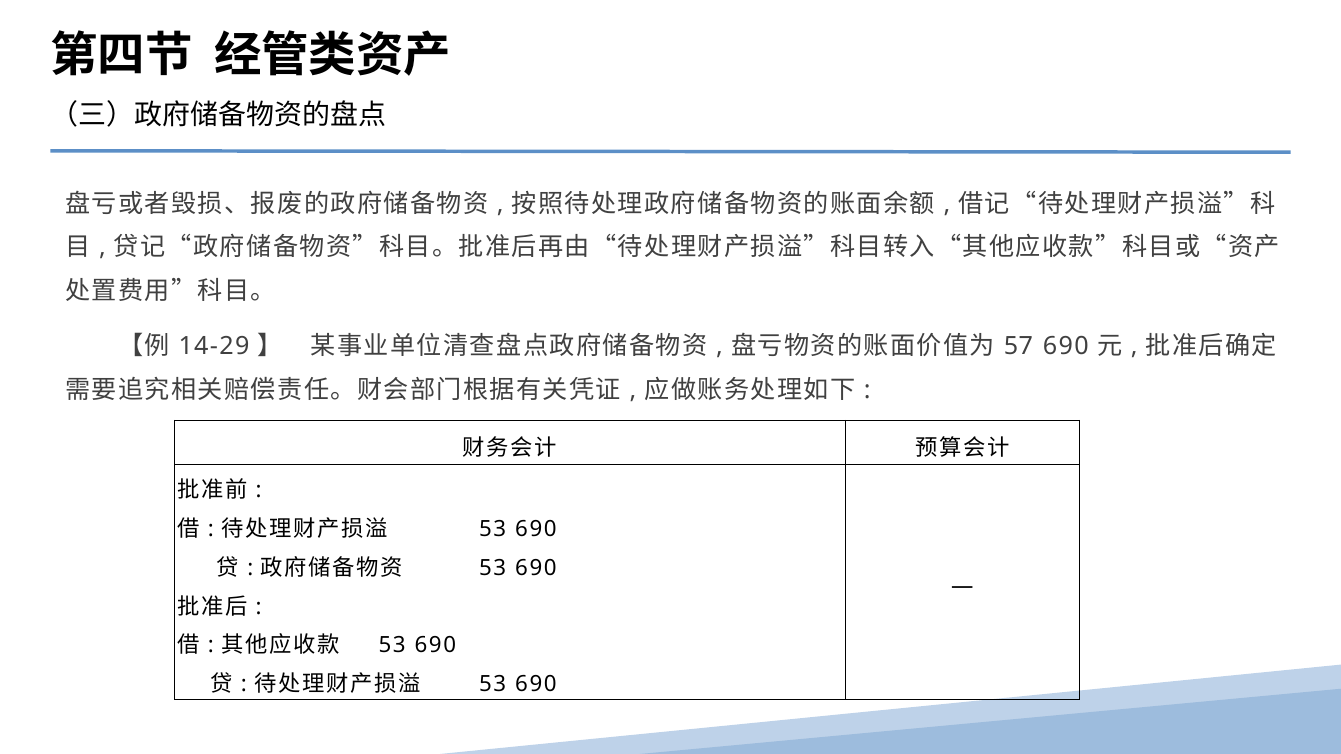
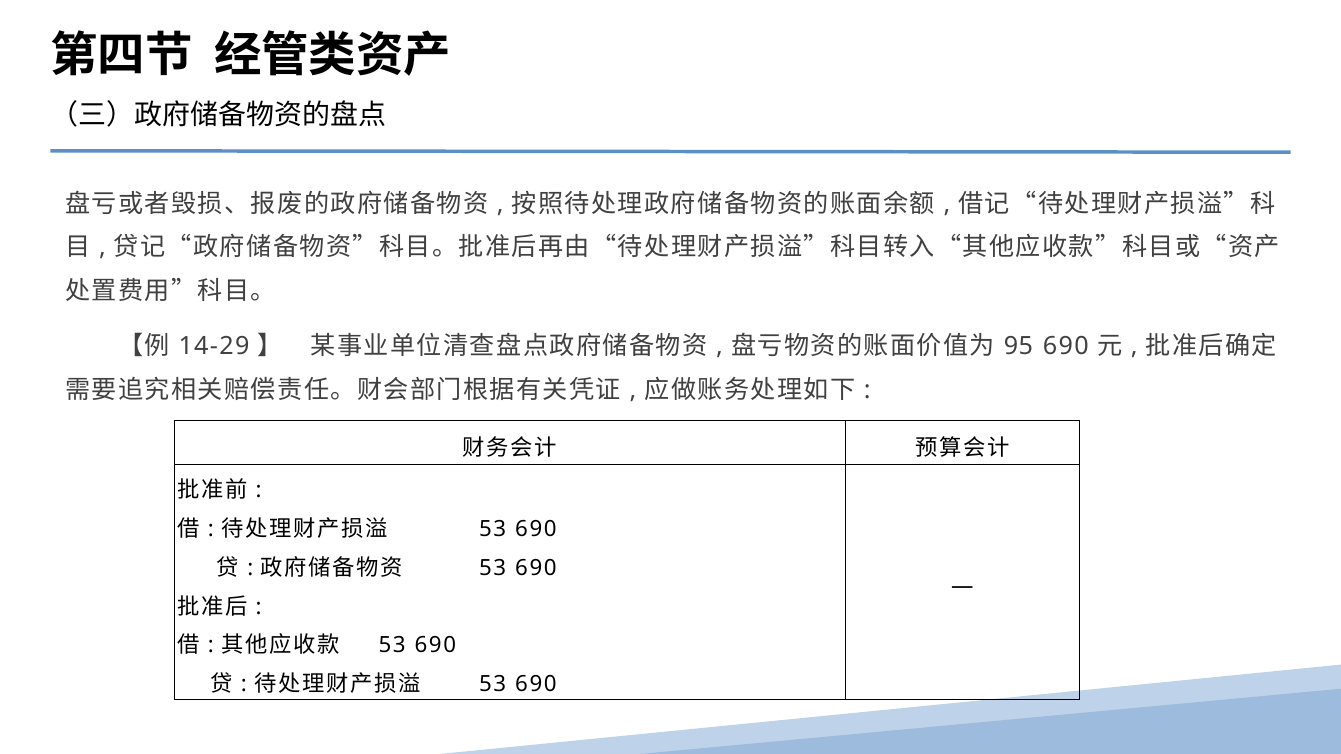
57: 57 -> 95
